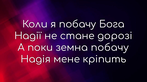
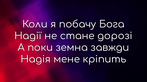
земна побачу: побачу -> завжди
